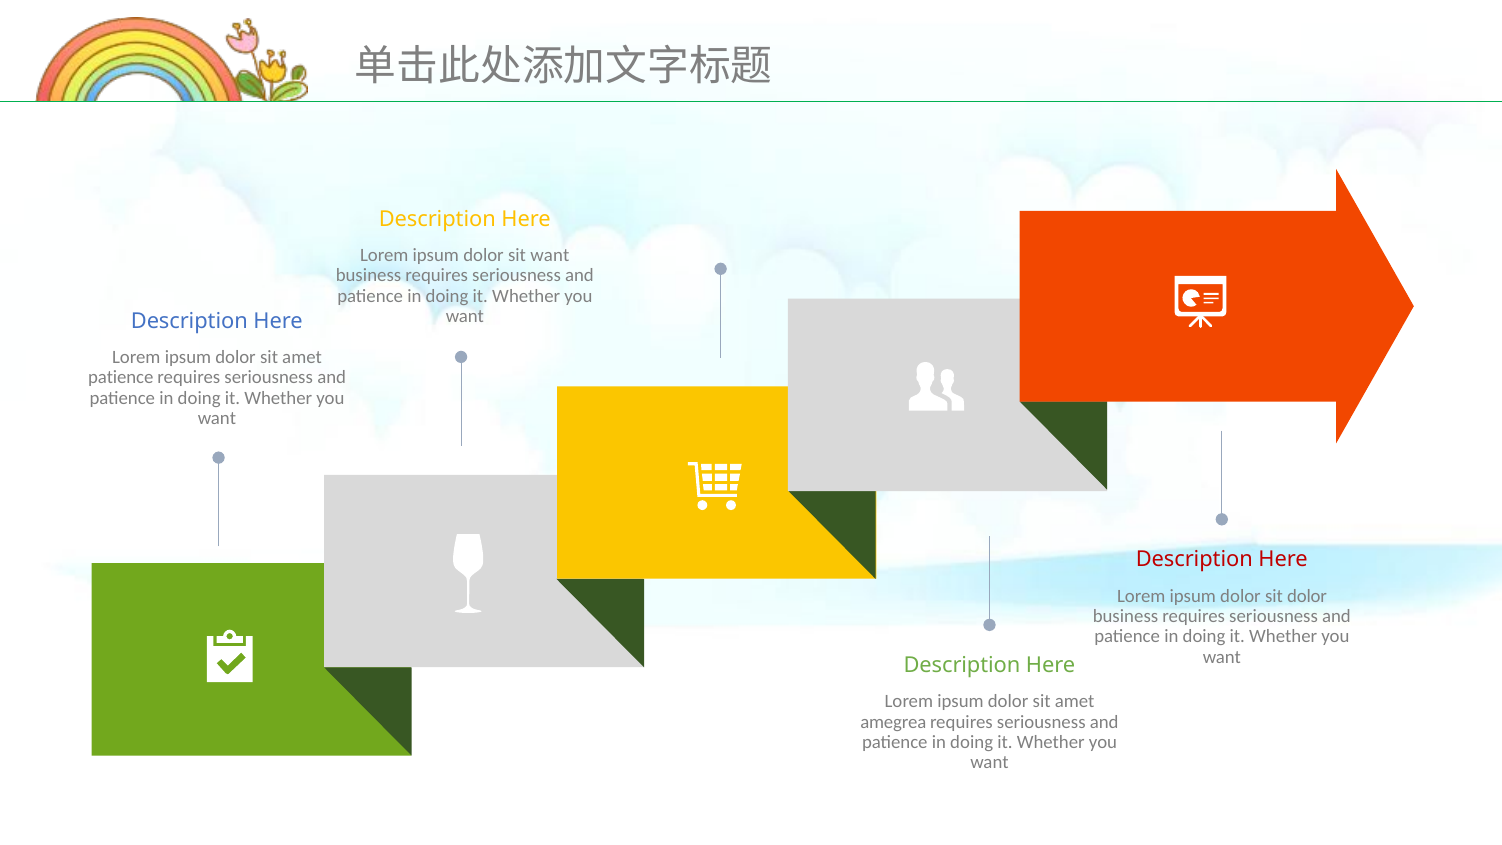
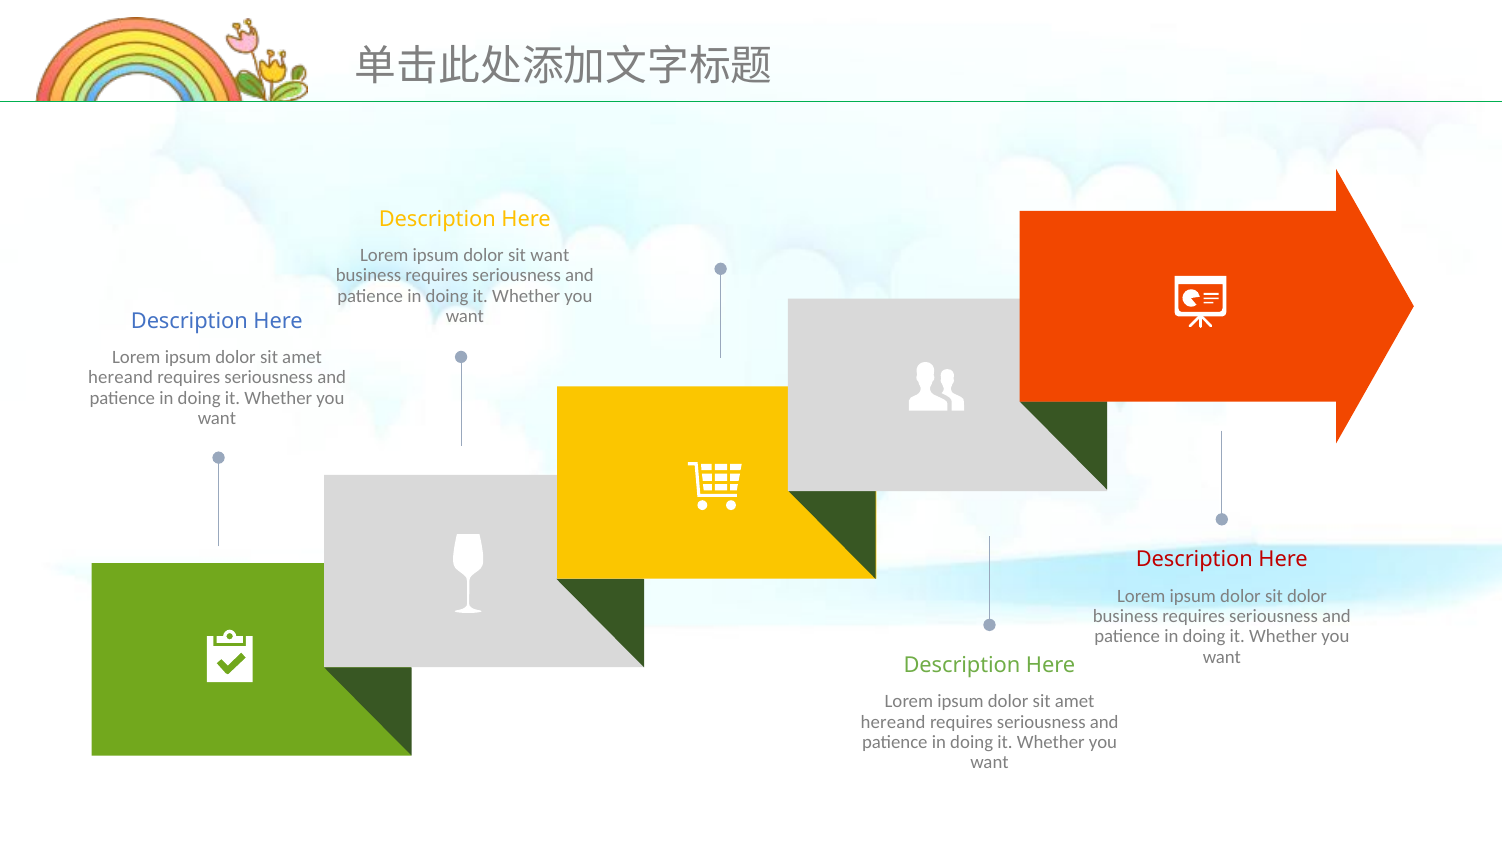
patience at (121, 378): patience -> hereand
amegrea at (893, 722): amegrea -> hereand
